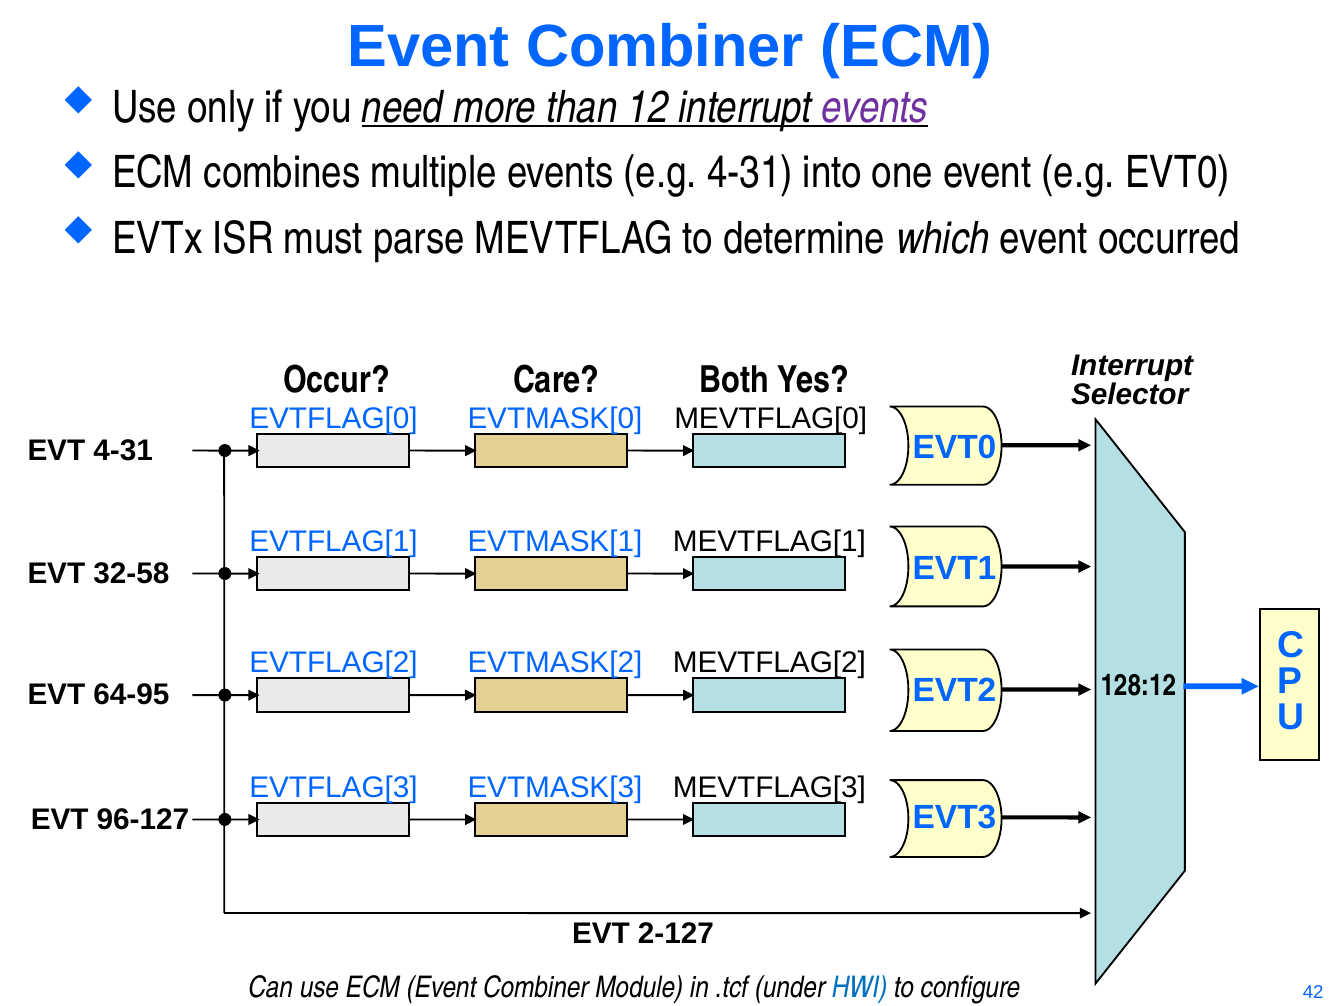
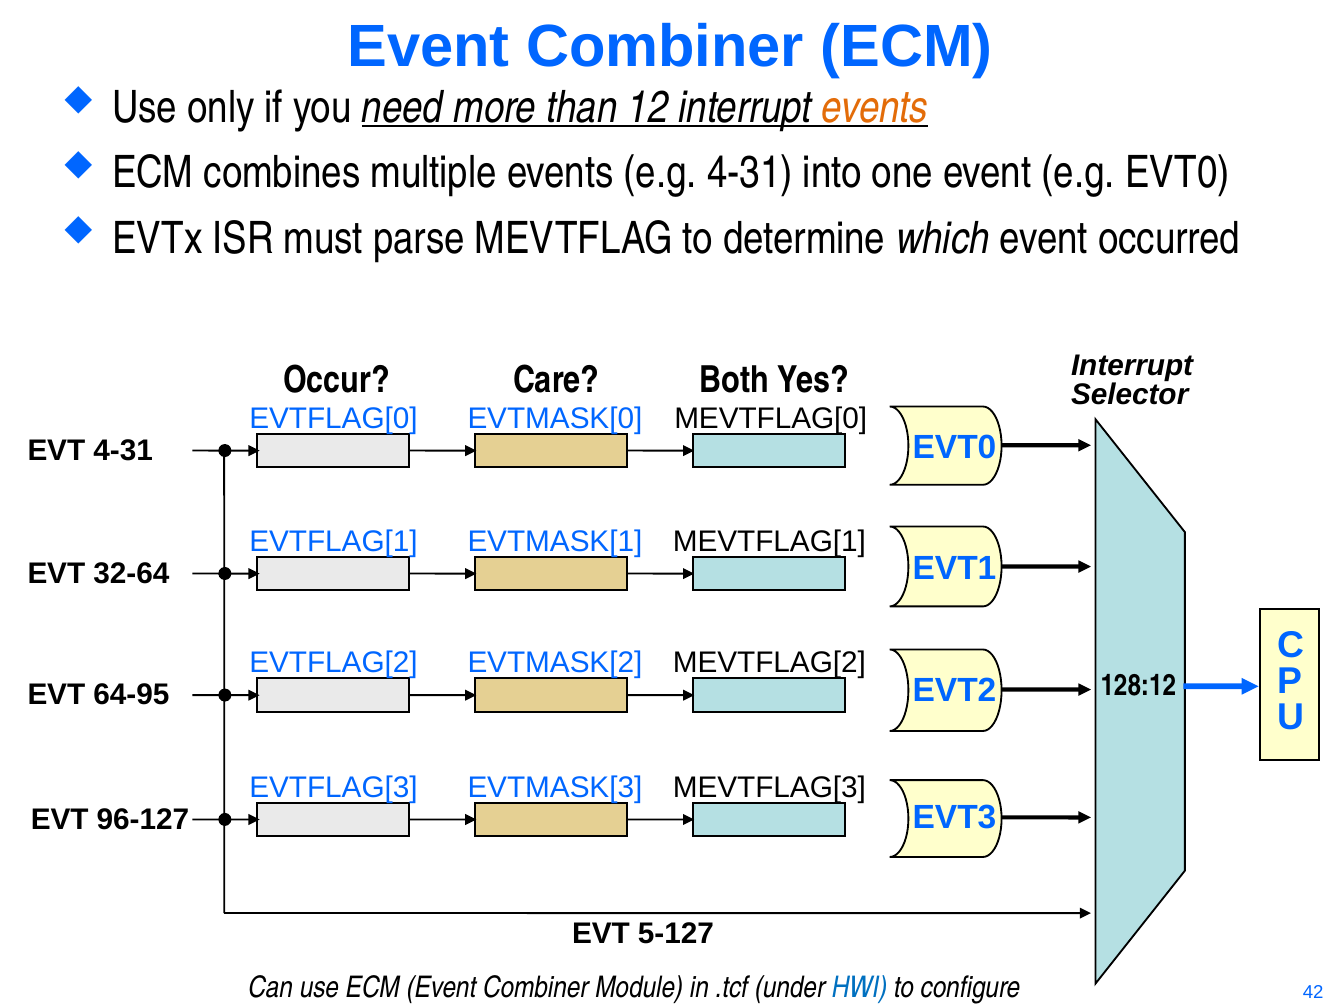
events at (875, 108) colour: purple -> orange
32-58: 32-58 -> 32-64
2-127: 2-127 -> 5-127
